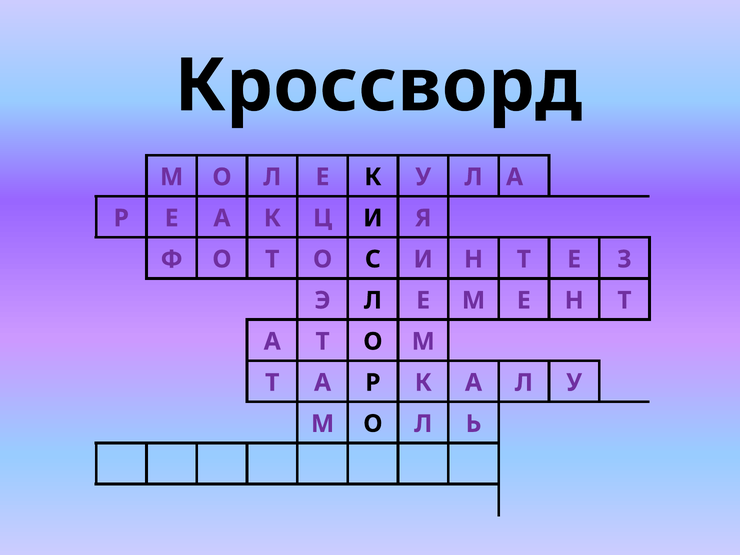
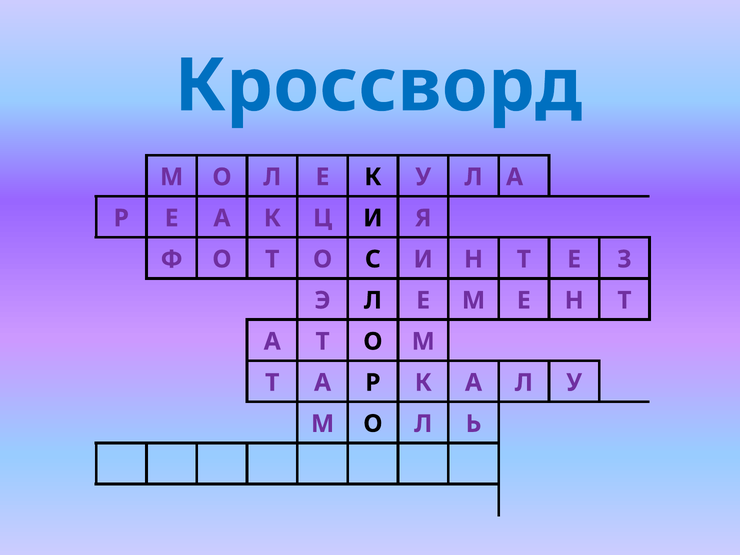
Кроссворд colour: black -> blue
